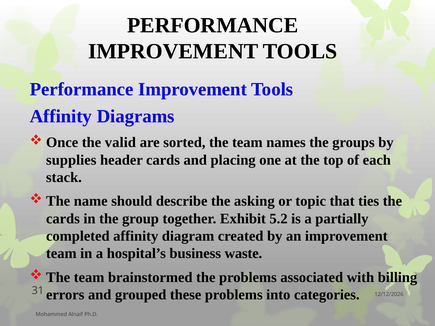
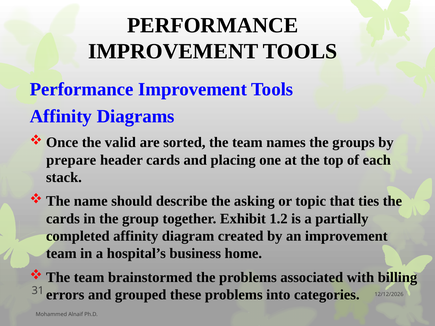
supplies: supplies -> prepare
5.2: 5.2 -> 1.2
waste: waste -> home
